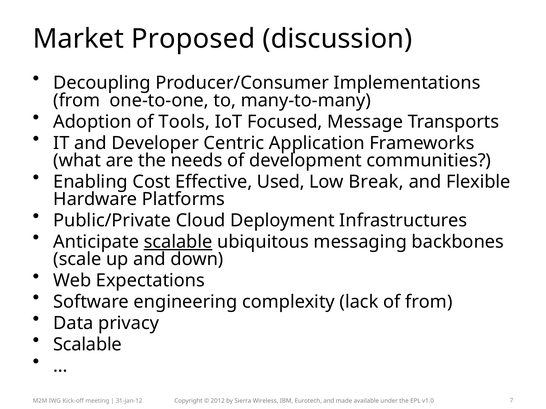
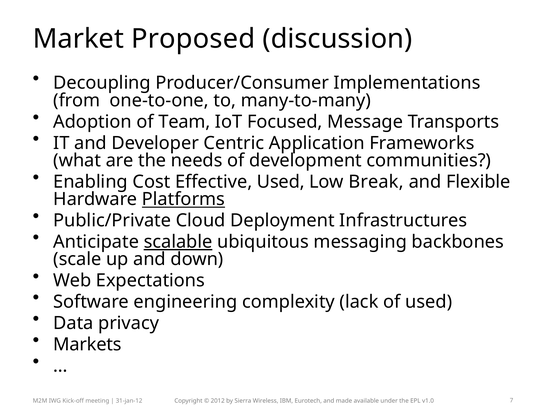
Tools: Tools -> Team
Platforms underline: none -> present
of from: from -> used
Scalable at (87, 345): Scalable -> Markets
